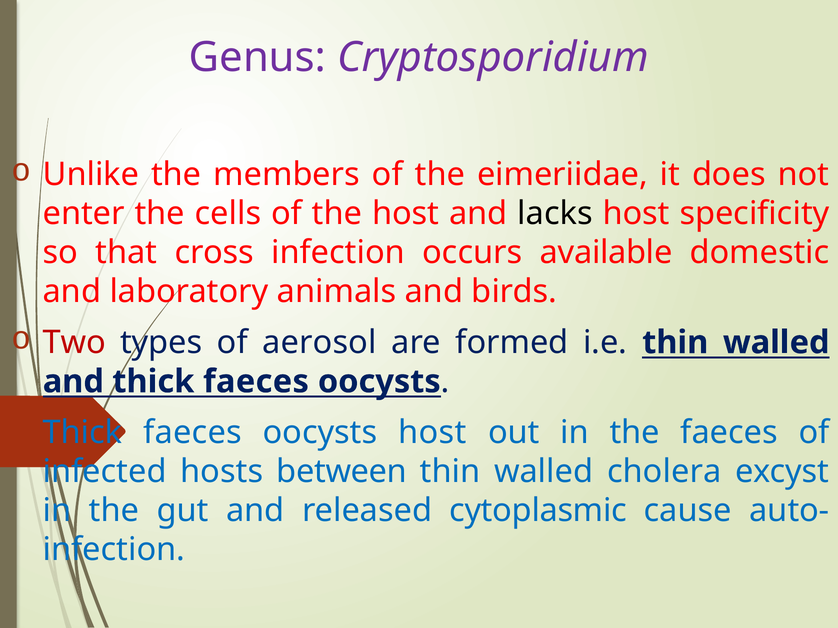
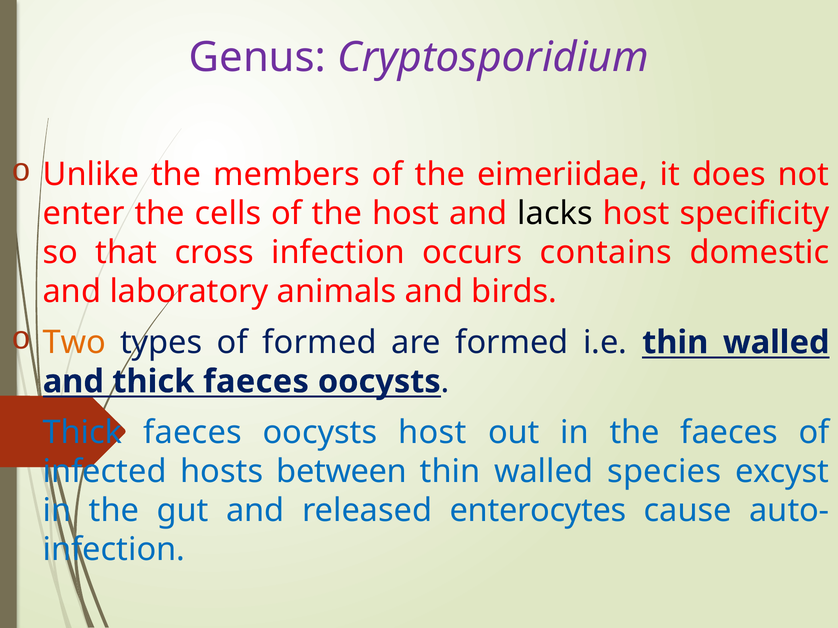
available: available -> contains
Two colour: red -> orange
of aerosol: aerosol -> formed
cholera: cholera -> species
cytoplasmic: cytoplasmic -> enterocytes
